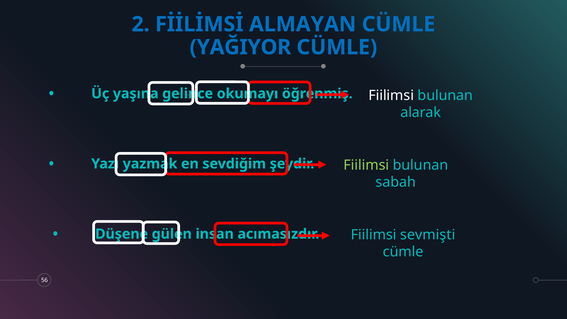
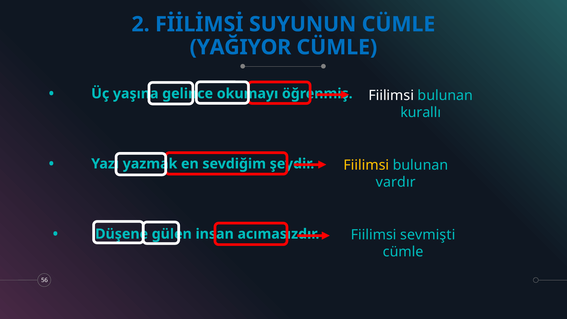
ALMAYAN: ALMAYAN -> SUYUNUN
alarak: alarak -> kurallı
Fiilimsi at (366, 165) colour: light green -> yellow
sabah: sabah -> vardır
